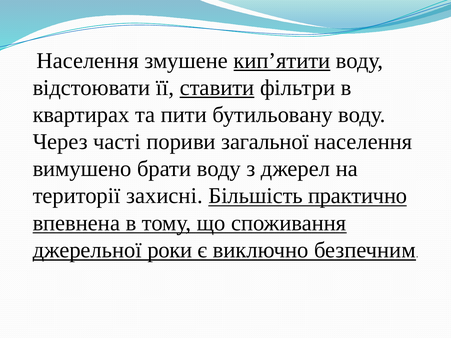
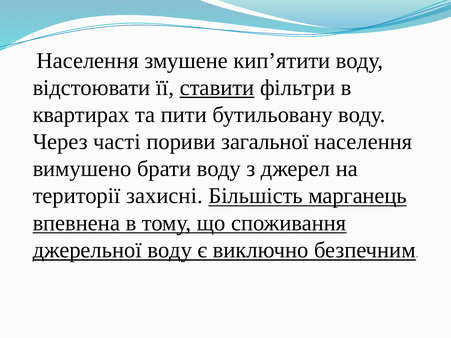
кип’ятити underline: present -> none
практично: практично -> марганець
джерельної роки: роки -> воду
